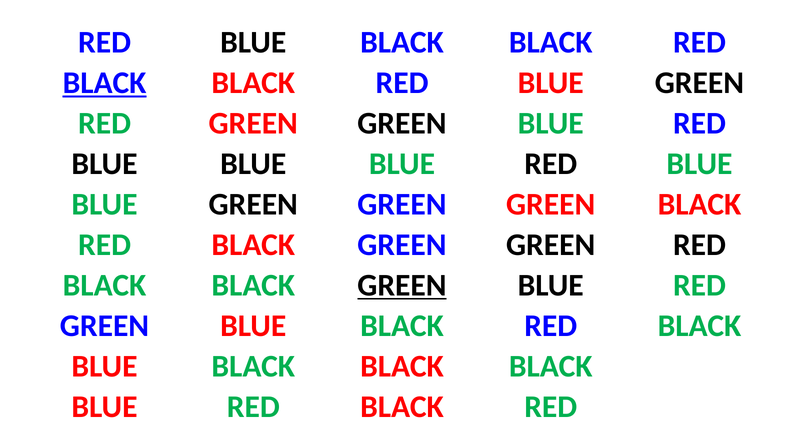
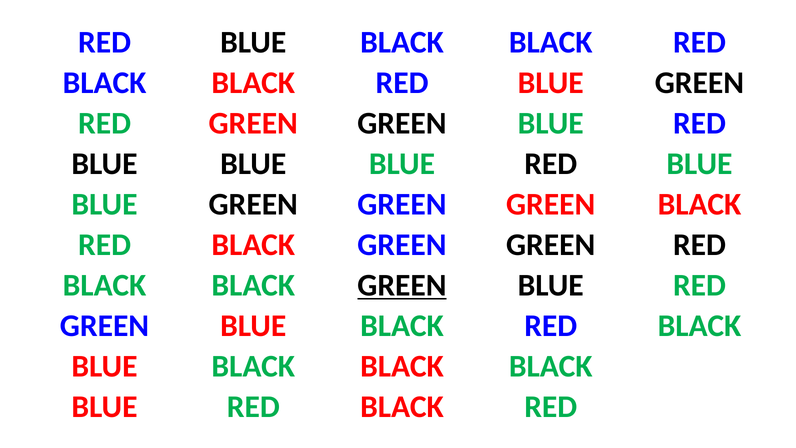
BLACK at (105, 83) underline: present -> none
